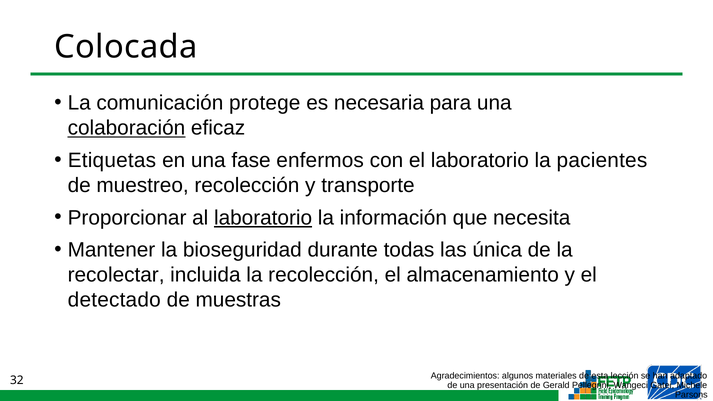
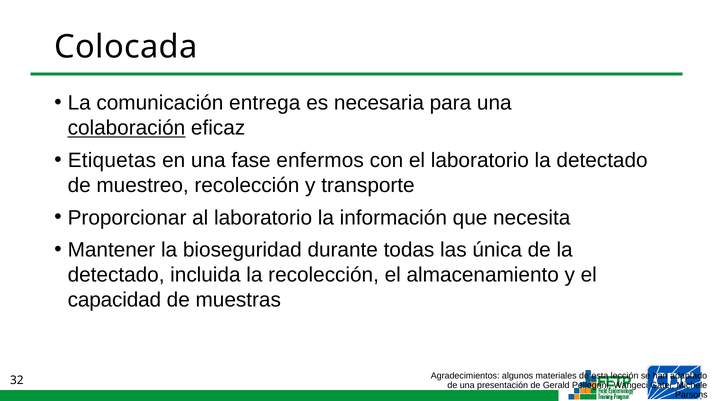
protege: protege -> entrega
laboratorio la pacientes: pacientes -> detectado
laboratorio at (263, 218) underline: present -> none
recolectar at (116, 275): recolectar -> detectado
detectado: detectado -> capacidad
